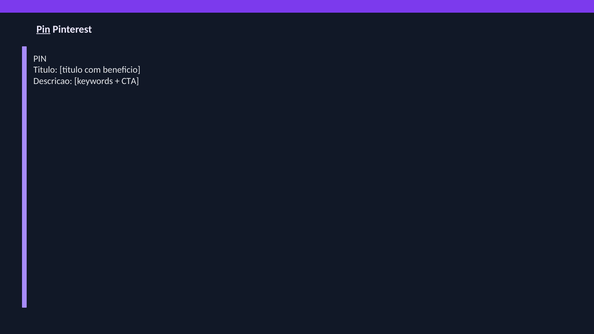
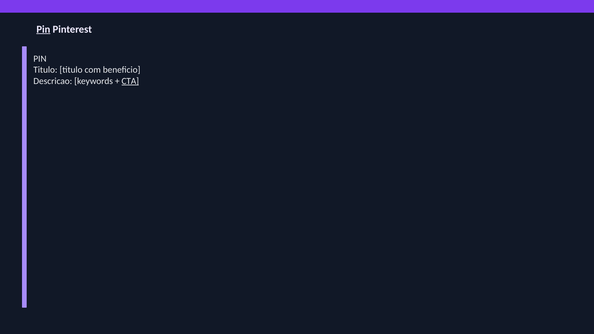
CTA underline: none -> present
